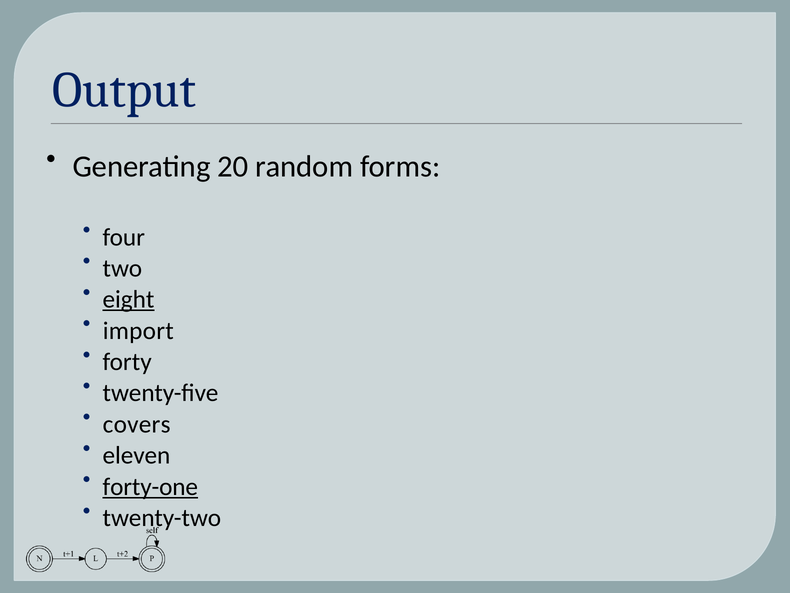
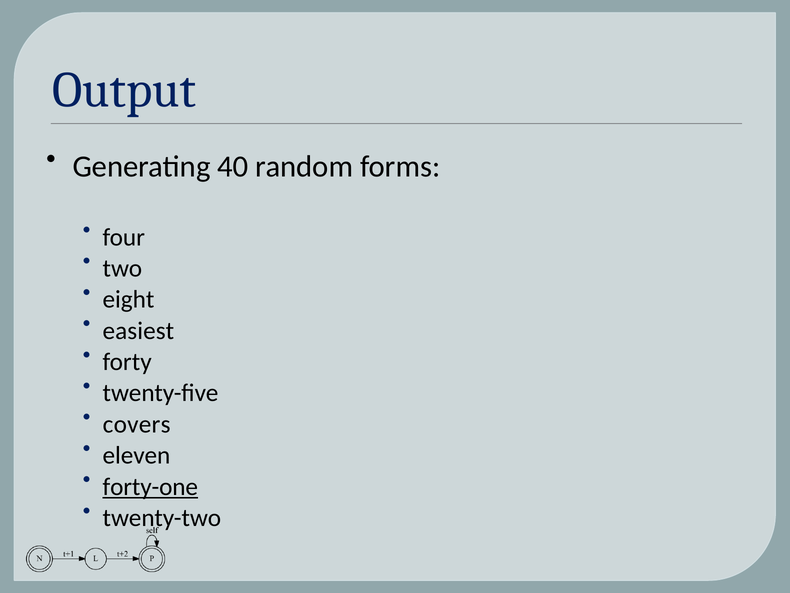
20: 20 -> 40
eight underline: present -> none
import: import -> easiest
